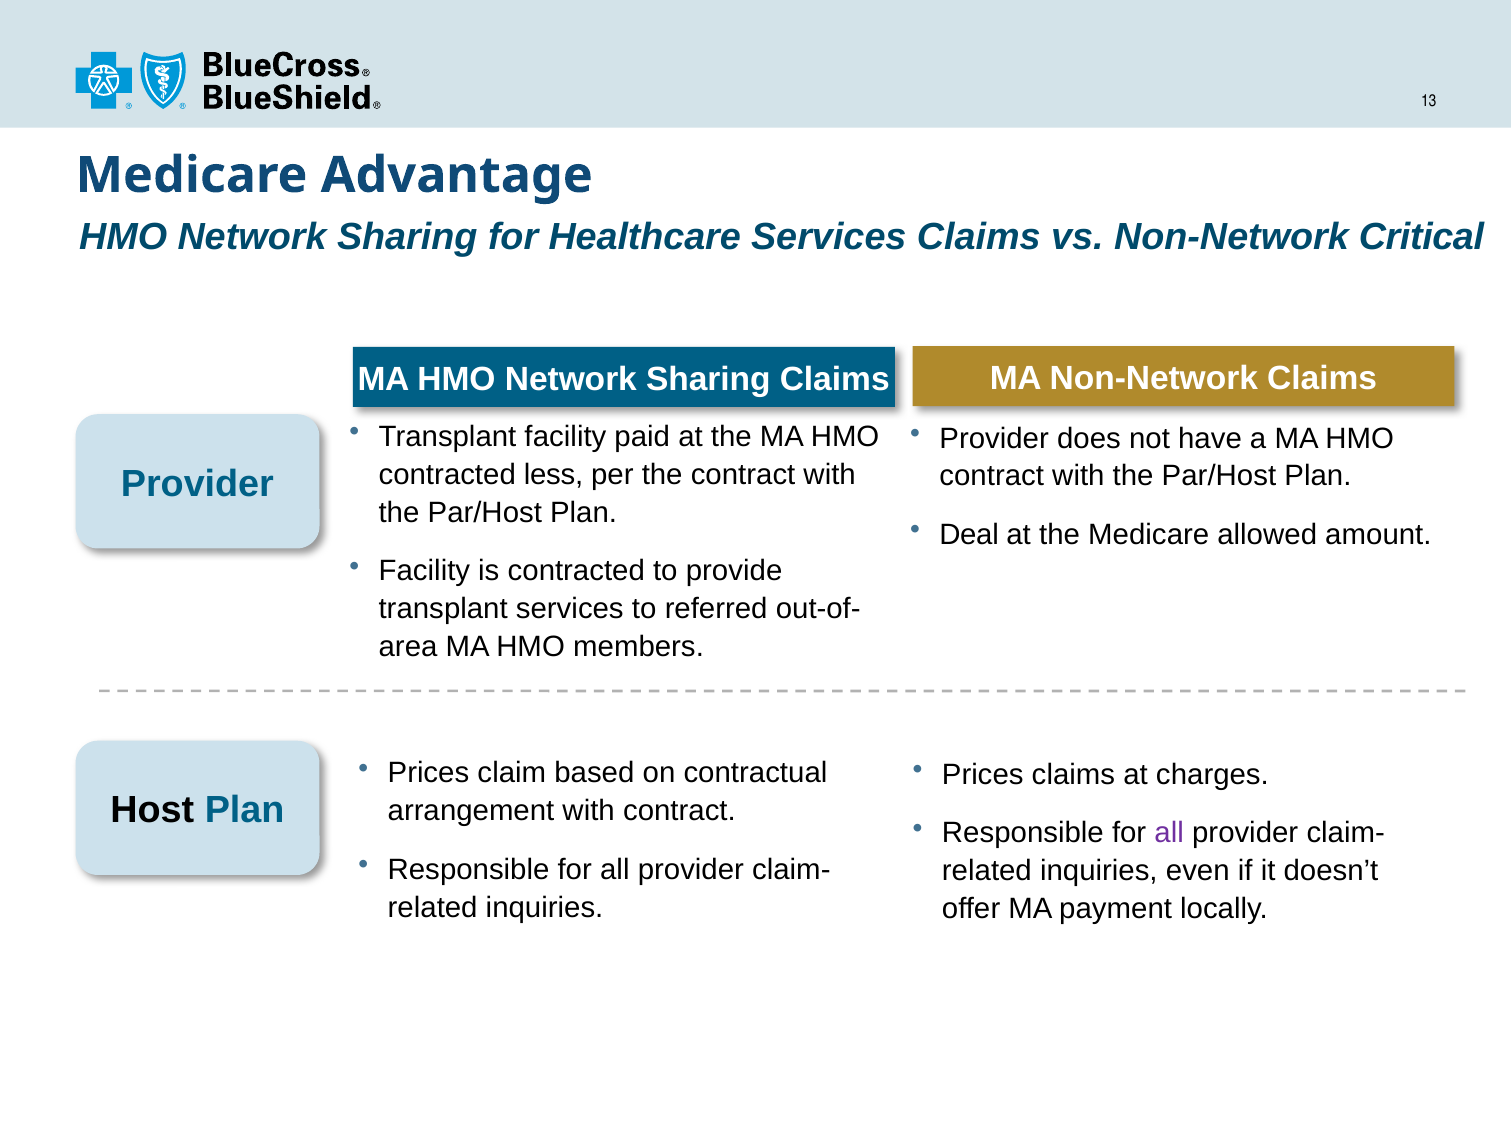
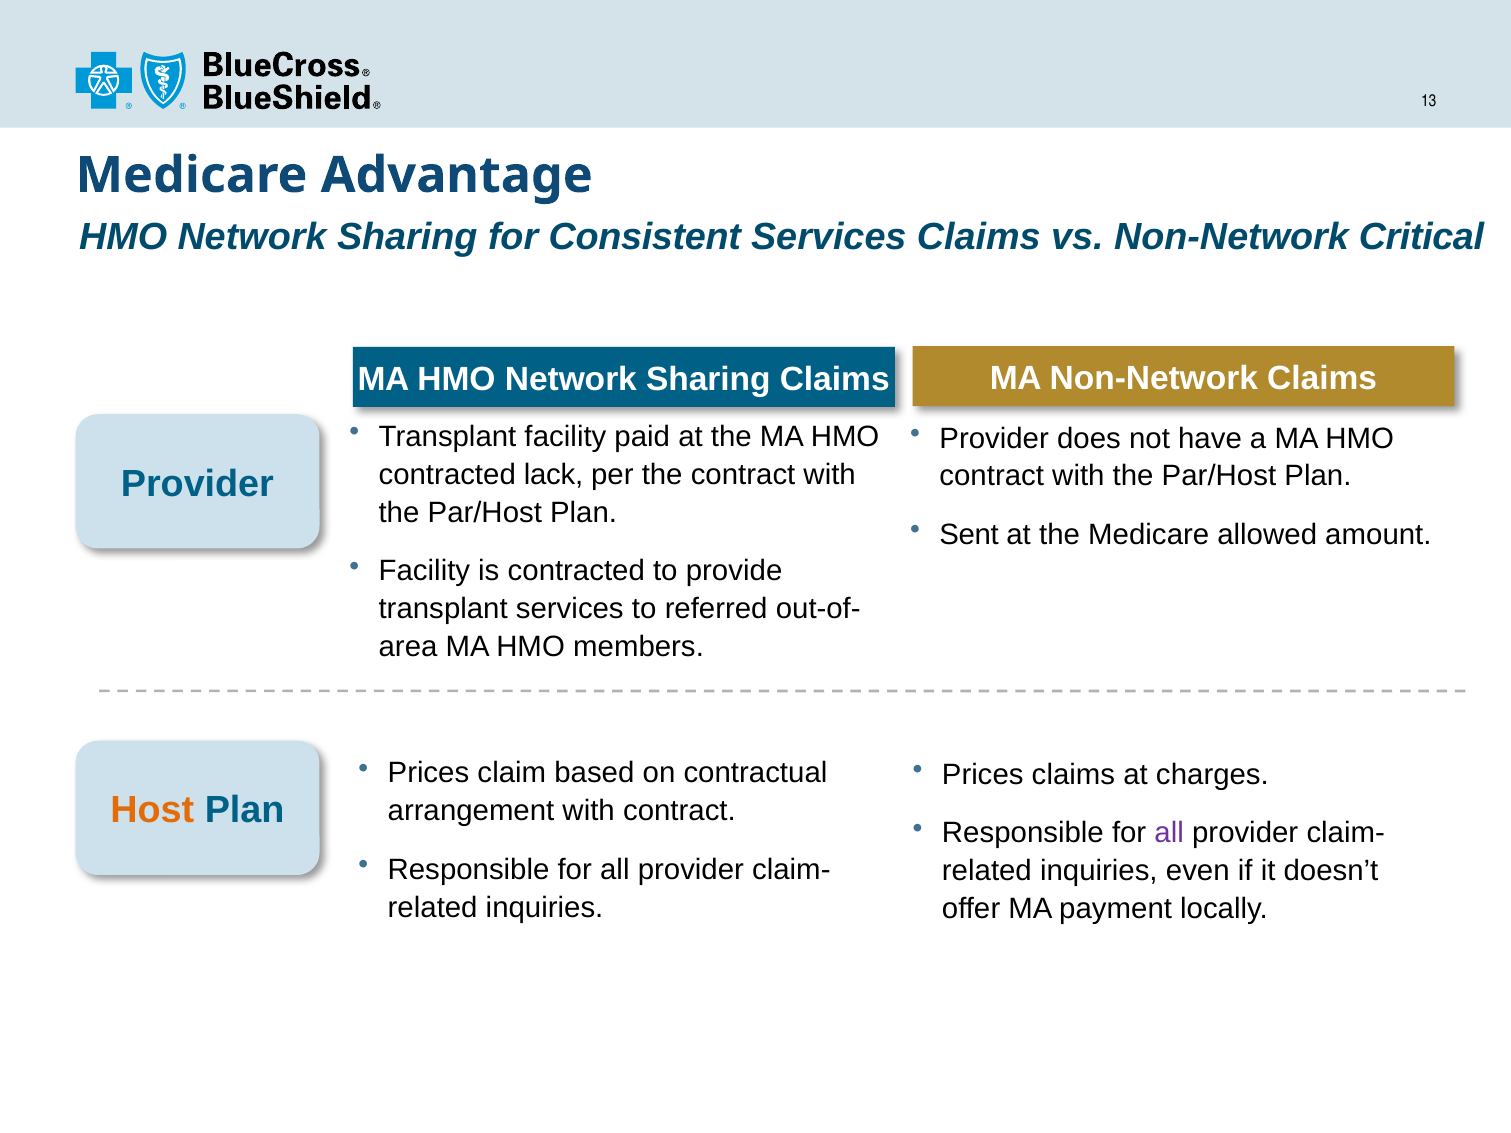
Healthcare: Healthcare -> Consistent
less: less -> lack
Deal: Deal -> Sent
Host colour: black -> orange
